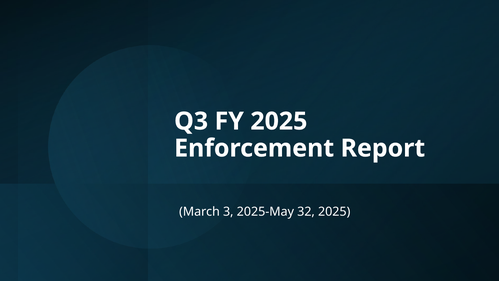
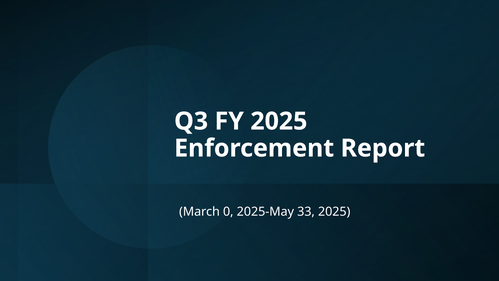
3: 3 -> 0
32: 32 -> 33
